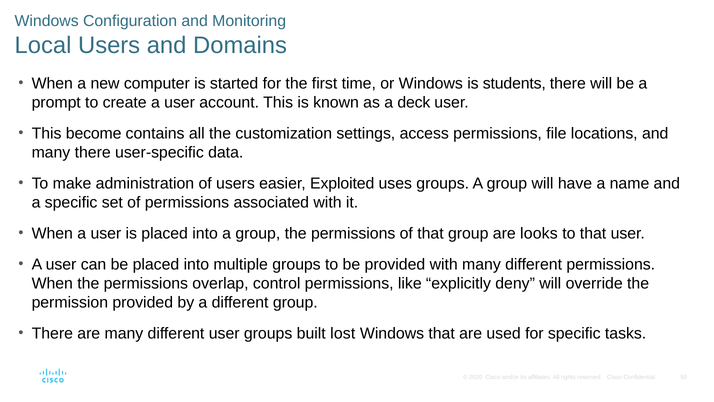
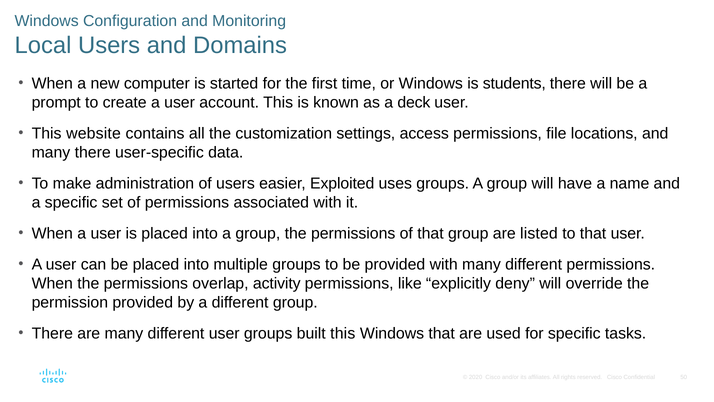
become: become -> website
looks: looks -> listed
control: control -> activity
built lost: lost -> this
